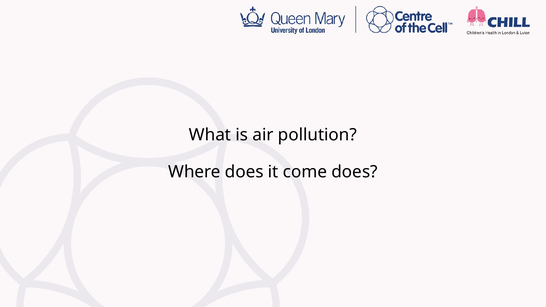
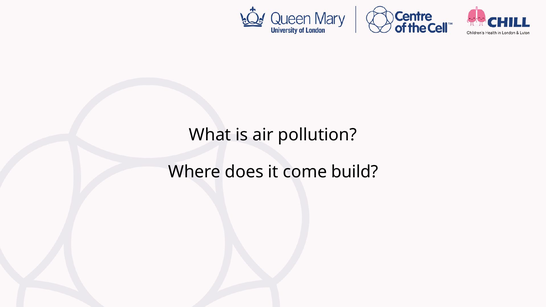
come does: does -> build
